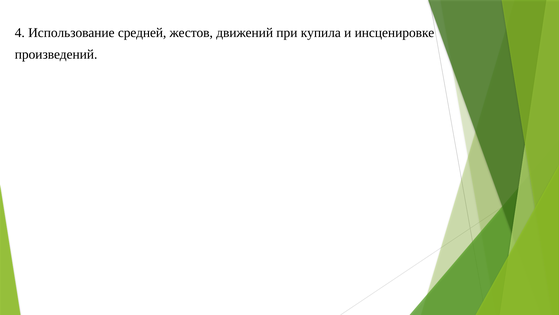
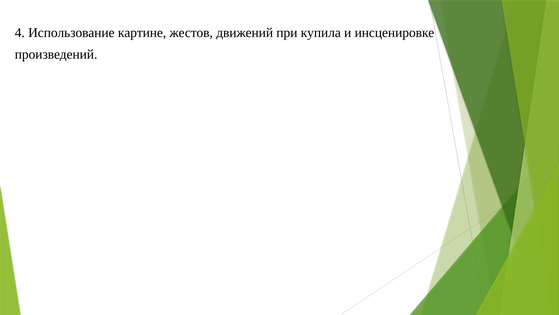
средней: средней -> картине
